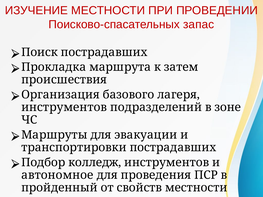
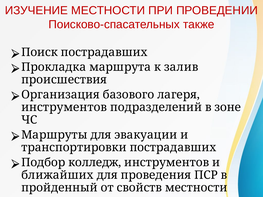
запас: запас -> также
затем: затем -> залив
автономное: автономное -> ближайших
